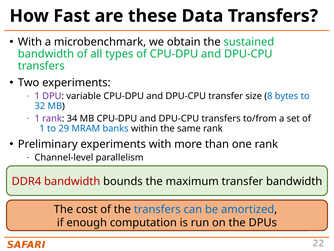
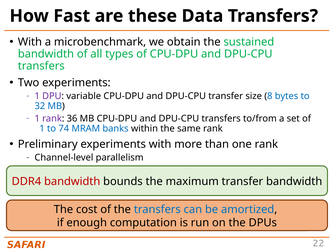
34: 34 -> 36
29: 29 -> 74
